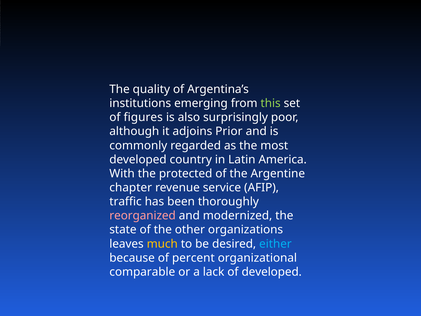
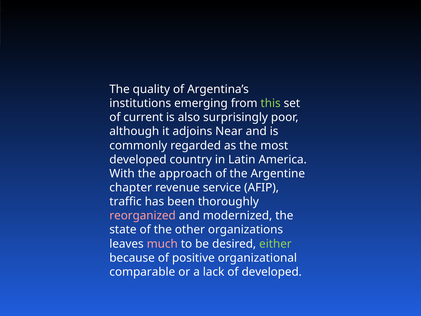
figures: figures -> current
Prior: Prior -> Near
protected: protected -> approach
much colour: yellow -> pink
either colour: light blue -> light green
percent: percent -> positive
